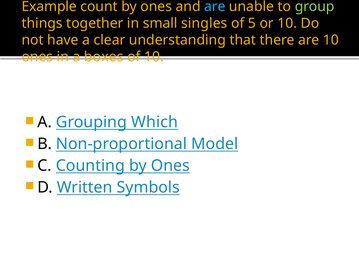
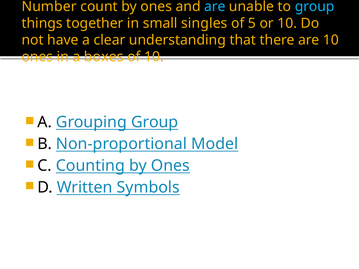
Example: Example -> Number
group at (315, 7) colour: light green -> light blue
Grouping Which: Which -> Group
